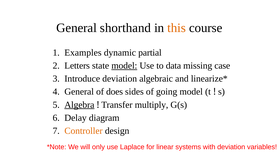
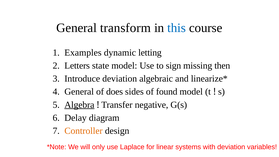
shorthand: shorthand -> transform
this colour: orange -> blue
partial: partial -> letting
model at (124, 66) underline: present -> none
data: data -> sign
case: case -> then
going: going -> found
multiply: multiply -> negative
